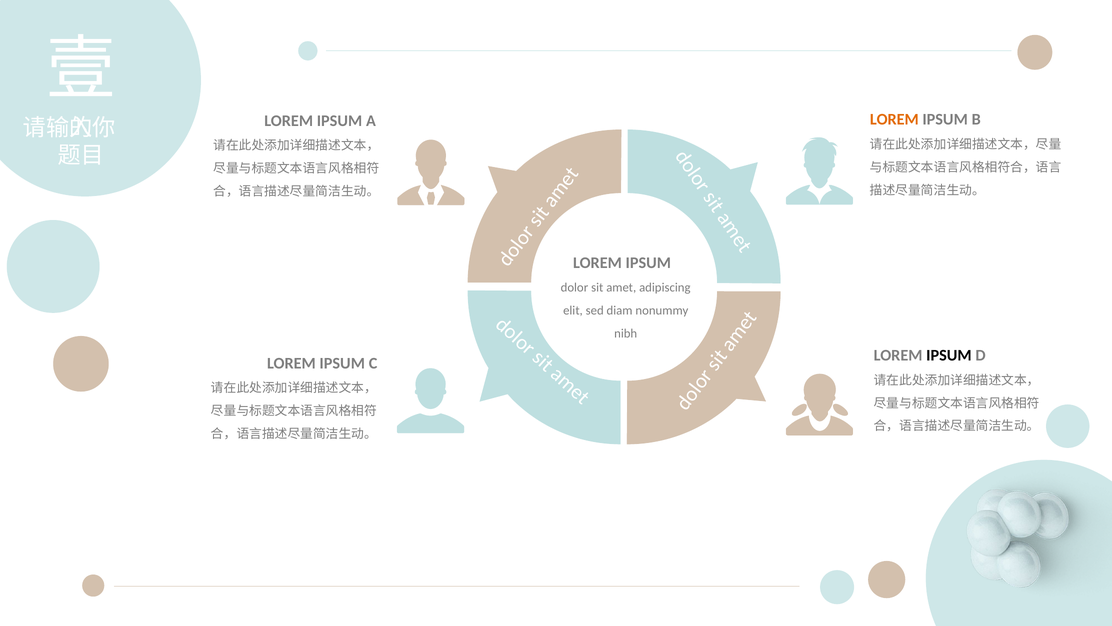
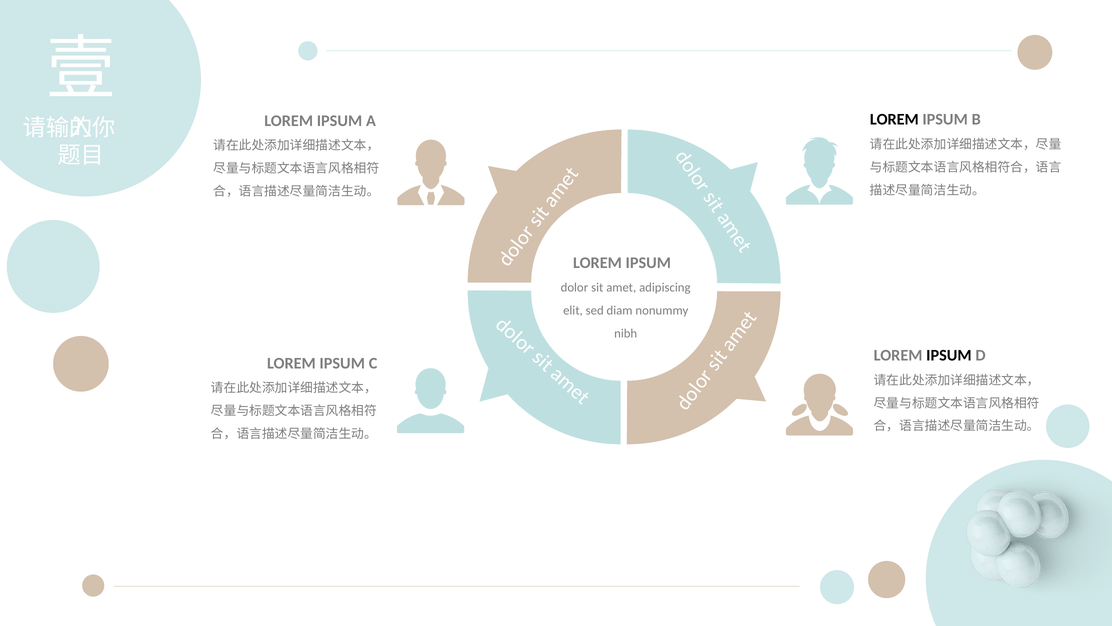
LOREM at (894, 120) colour: orange -> black
